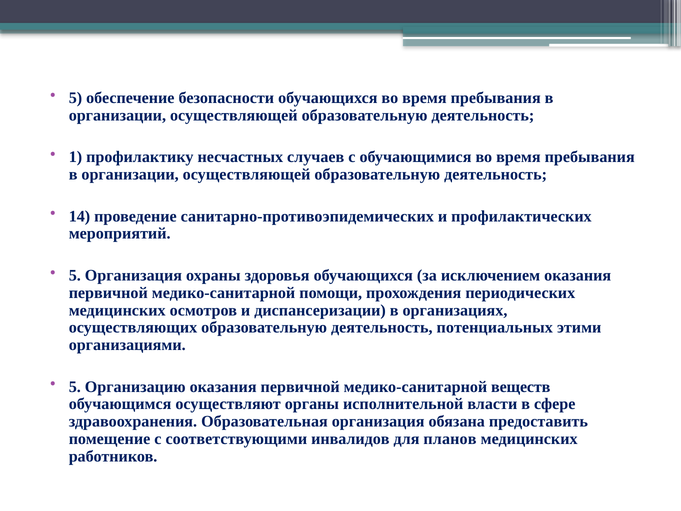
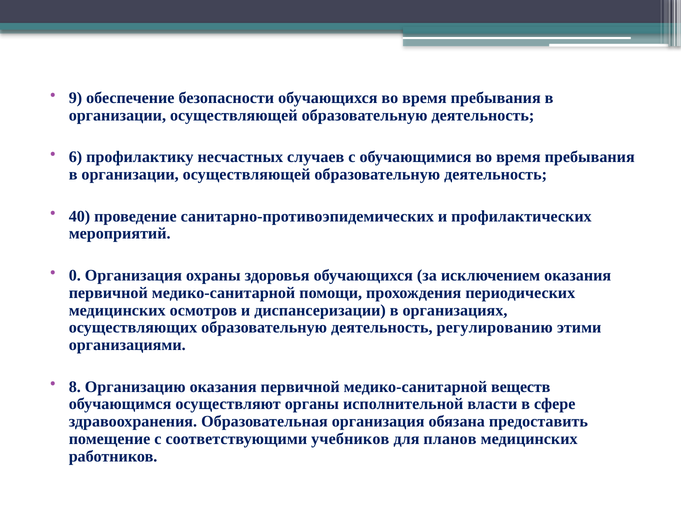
5 at (75, 98): 5 -> 9
1: 1 -> 6
14: 14 -> 40
5 at (75, 275): 5 -> 0
потенциальных: потенциальных -> регулированию
5 at (75, 387): 5 -> 8
инвалидов: инвалидов -> учебников
